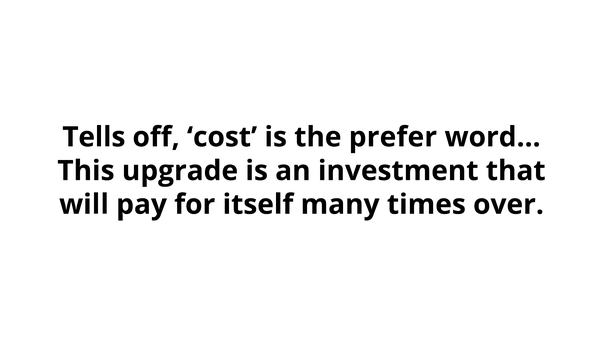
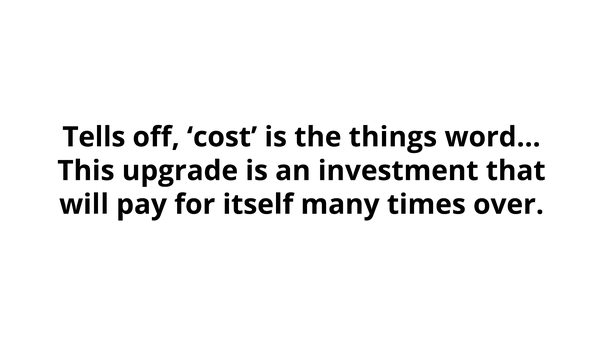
prefer: prefer -> things
